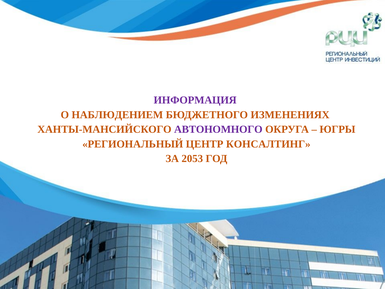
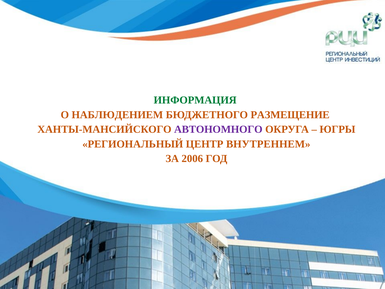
ИНФОРМАЦИЯ colour: purple -> green
ИЗМЕНЕНИЯХ: ИЗМЕНЕНИЯХ -> РАЗМЕЩЕНИЕ
КОНСАЛТИНГ: КОНСАЛТИНГ -> ВНУТРЕННЕМ
2053: 2053 -> 2006
